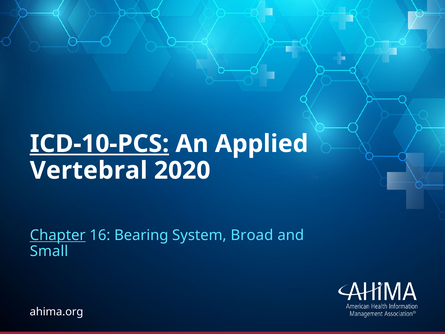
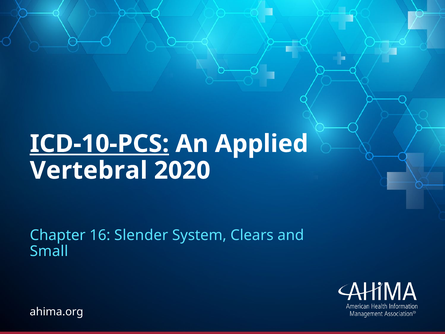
Chapter underline: present -> none
Bearing: Bearing -> Slender
Broad: Broad -> Clears
